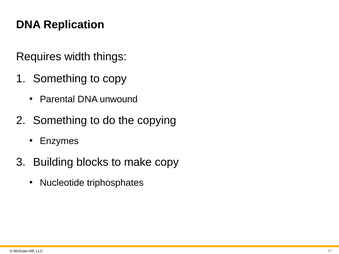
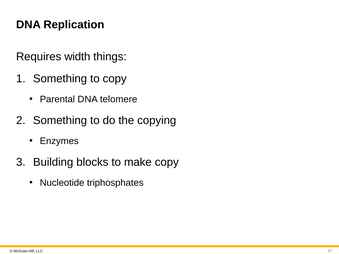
unwound: unwound -> telomere
